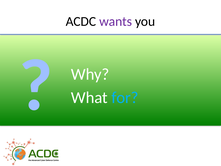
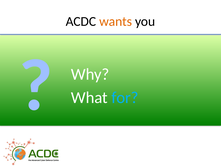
wants colour: purple -> orange
